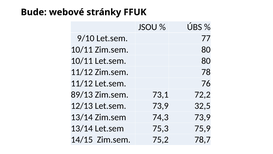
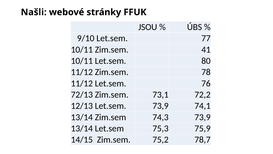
Bude: Bude -> Našli
Zim.sem 80: 80 -> 41
89/13: 89/13 -> 72/13
32,5: 32,5 -> 74,1
